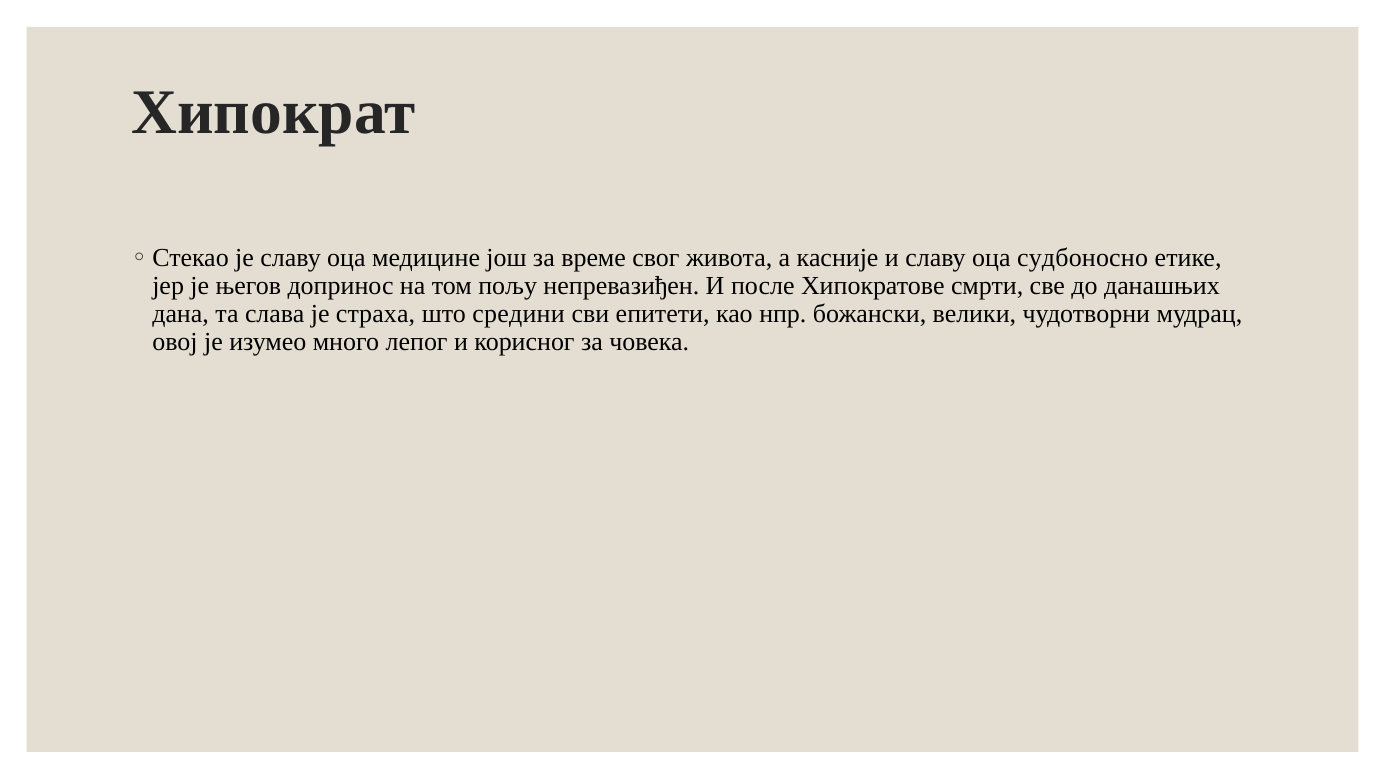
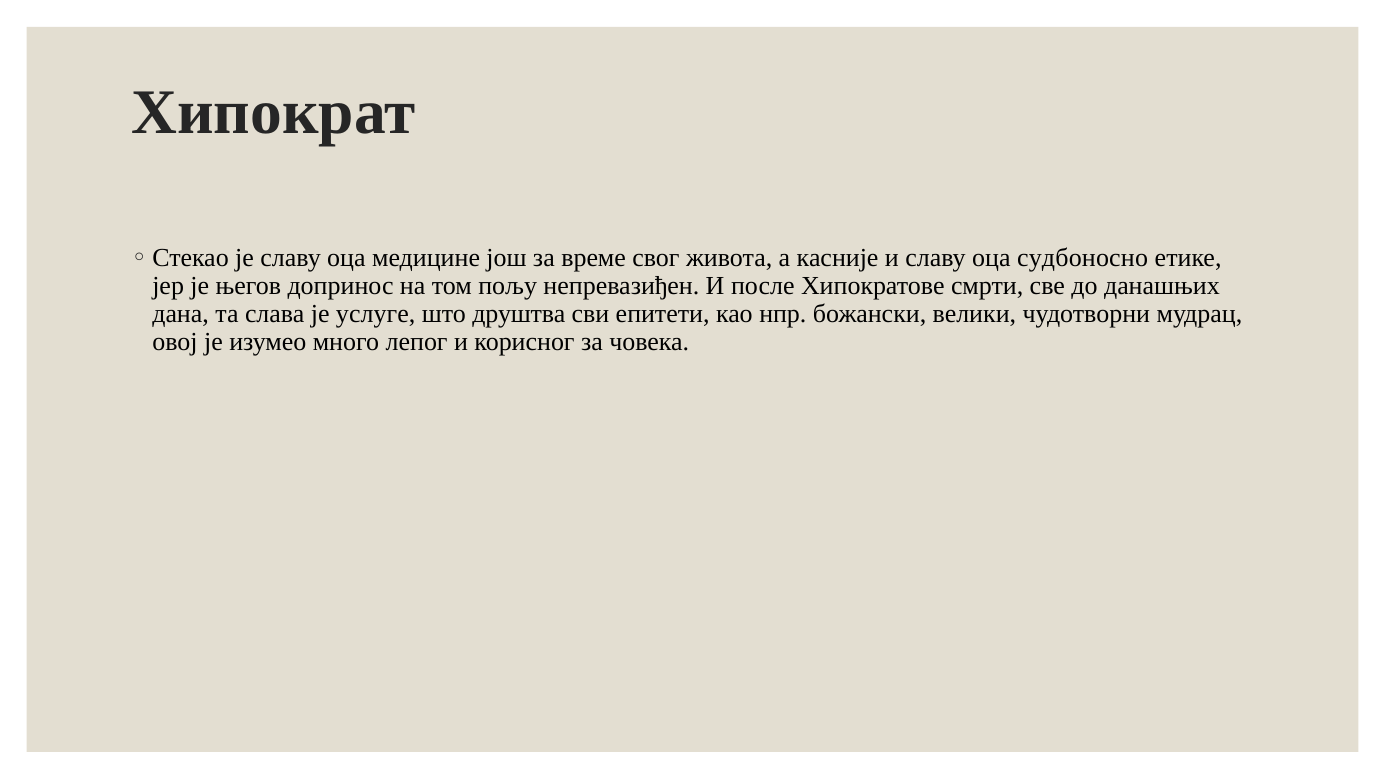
страхa: страхa -> услуге
средини: средини -> друштва
